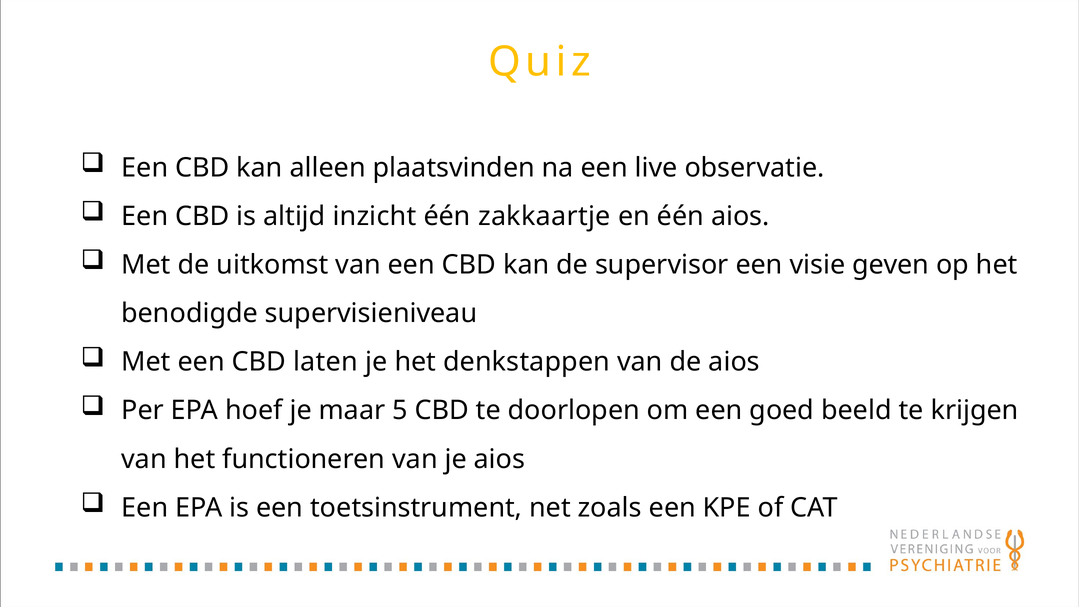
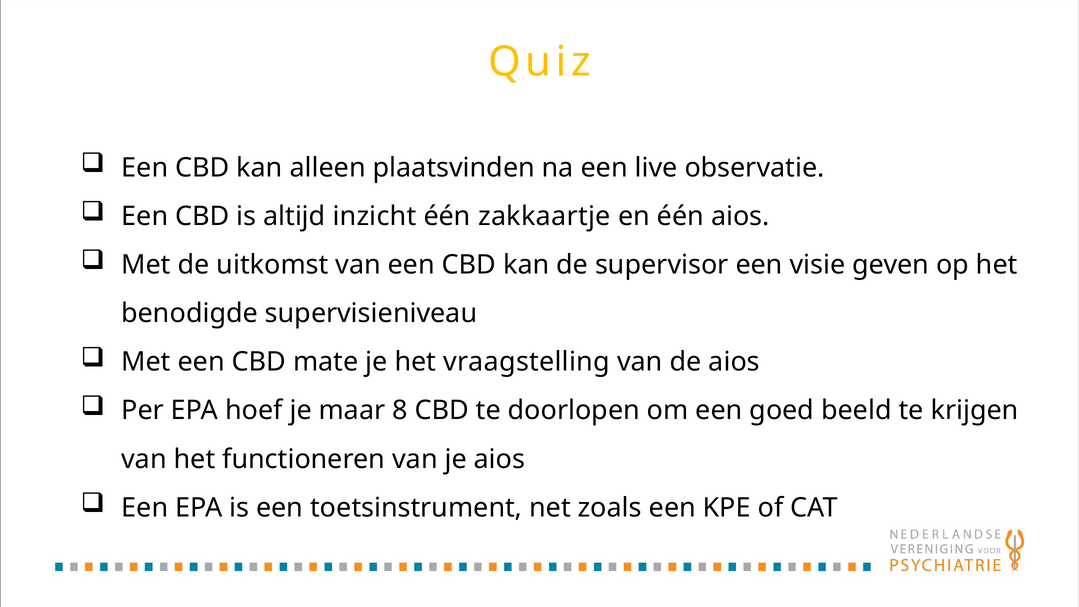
laten: laten -> mate
denkstappen: denkstappen -> vraagstelling
5: 5 -> 8
